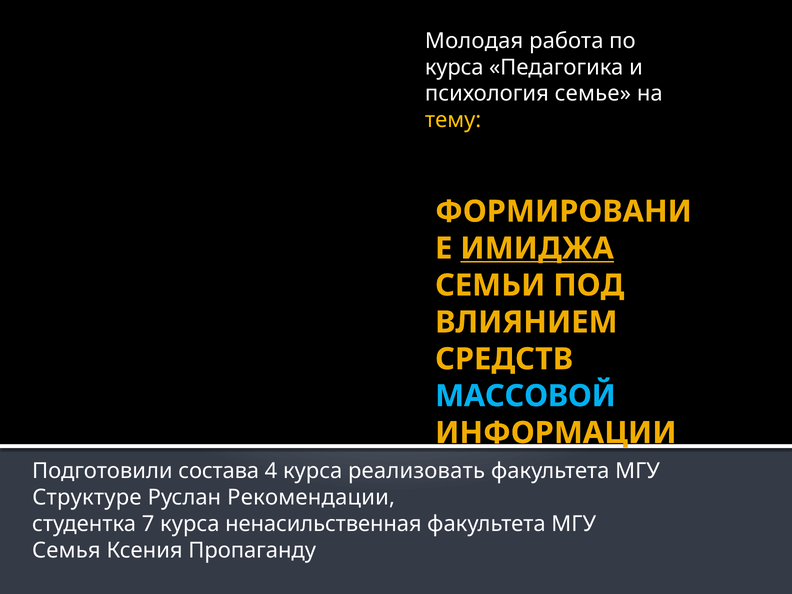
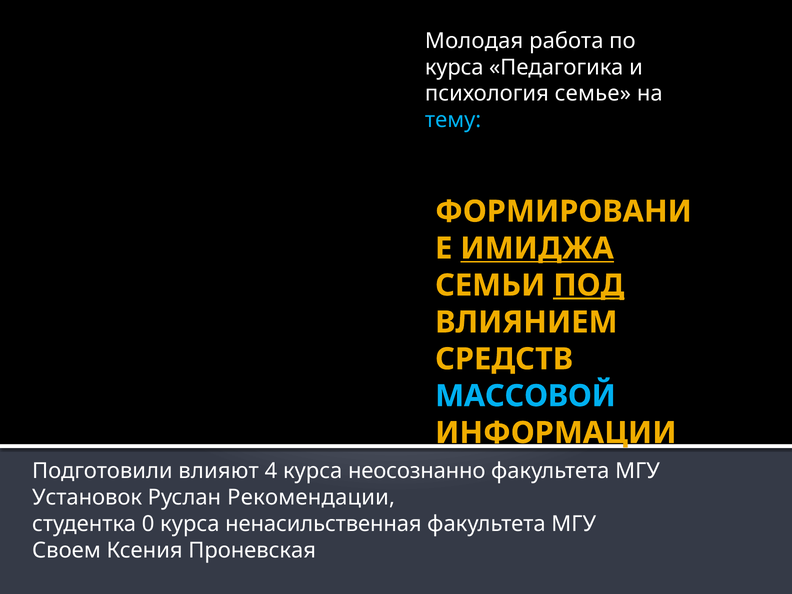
тему colour: yellow -> light blue
ПОД underline: none -> present
состава: состава -> влияют
реализовать: реализовать -> неосознанно
Структуре: Структуре -> Установок
7: 7 -> 0
Семья: Семья -> Своем
Пропаганду: Пропаганду -> Проневская
